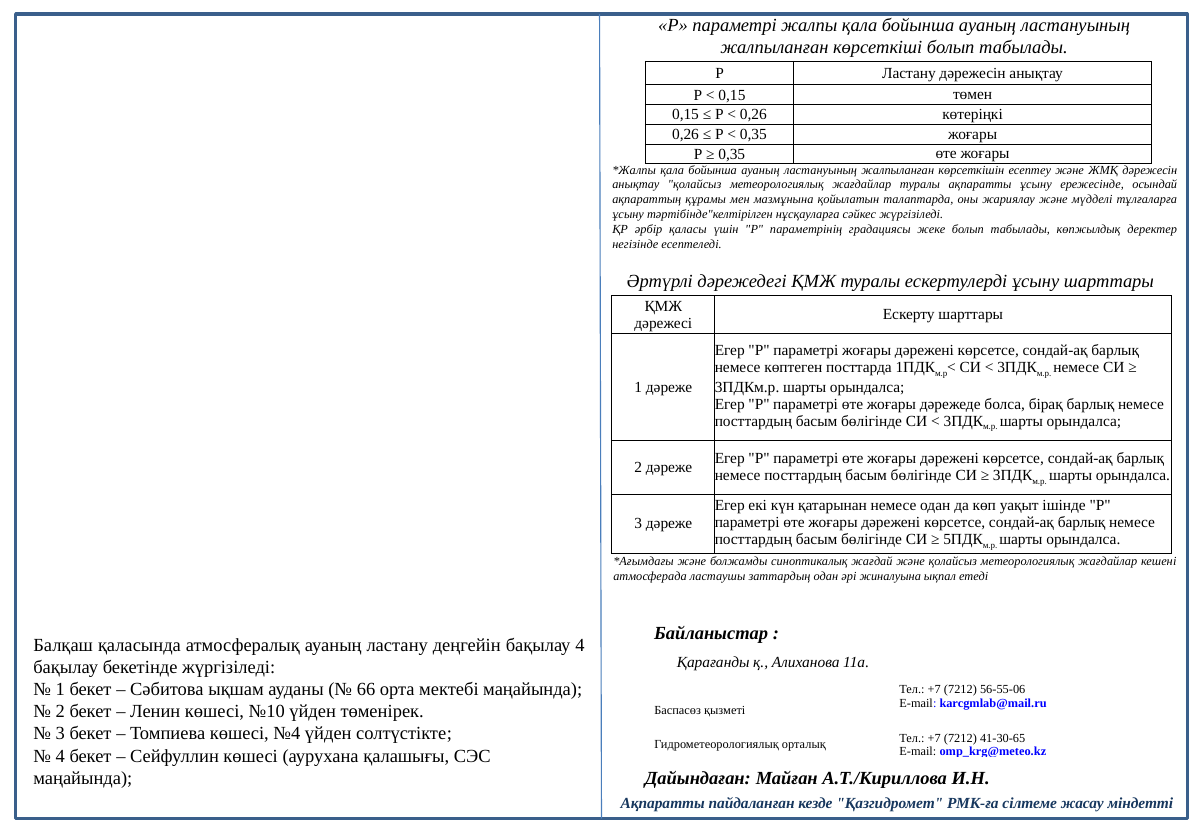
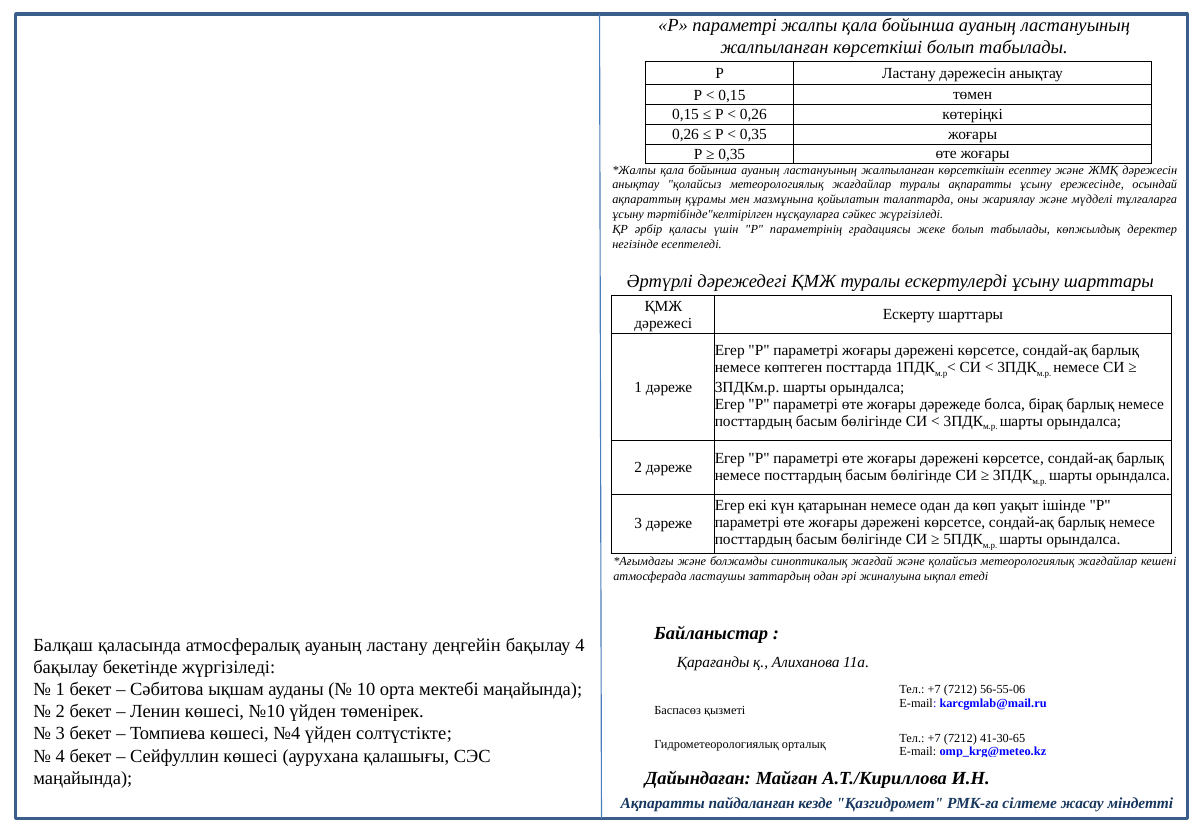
66: 66 -> 10
